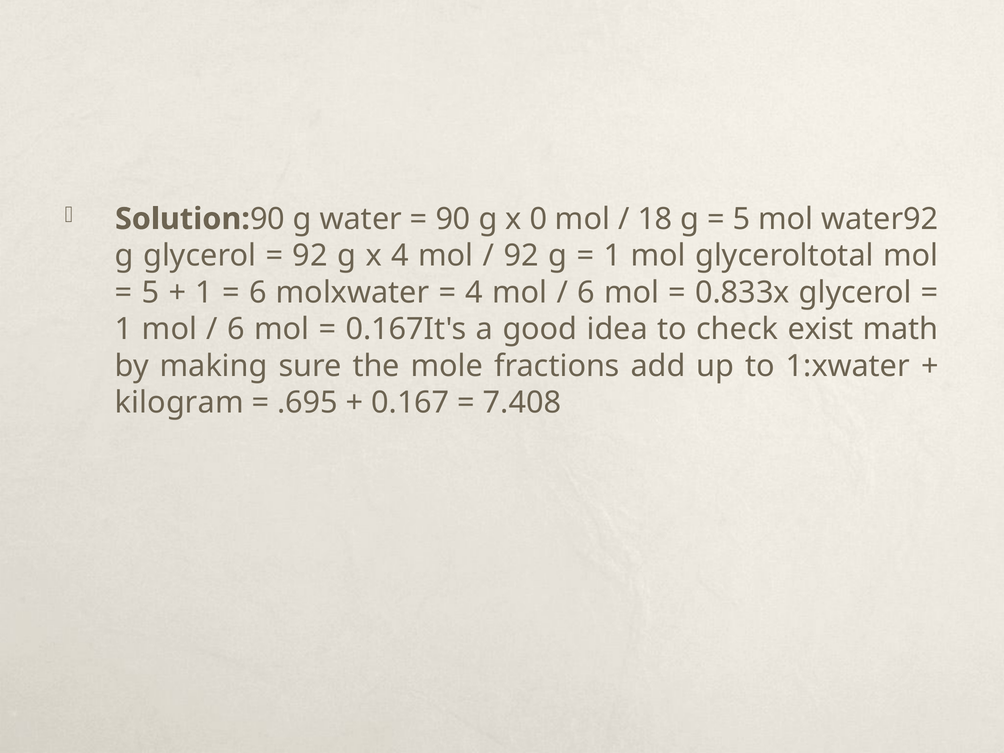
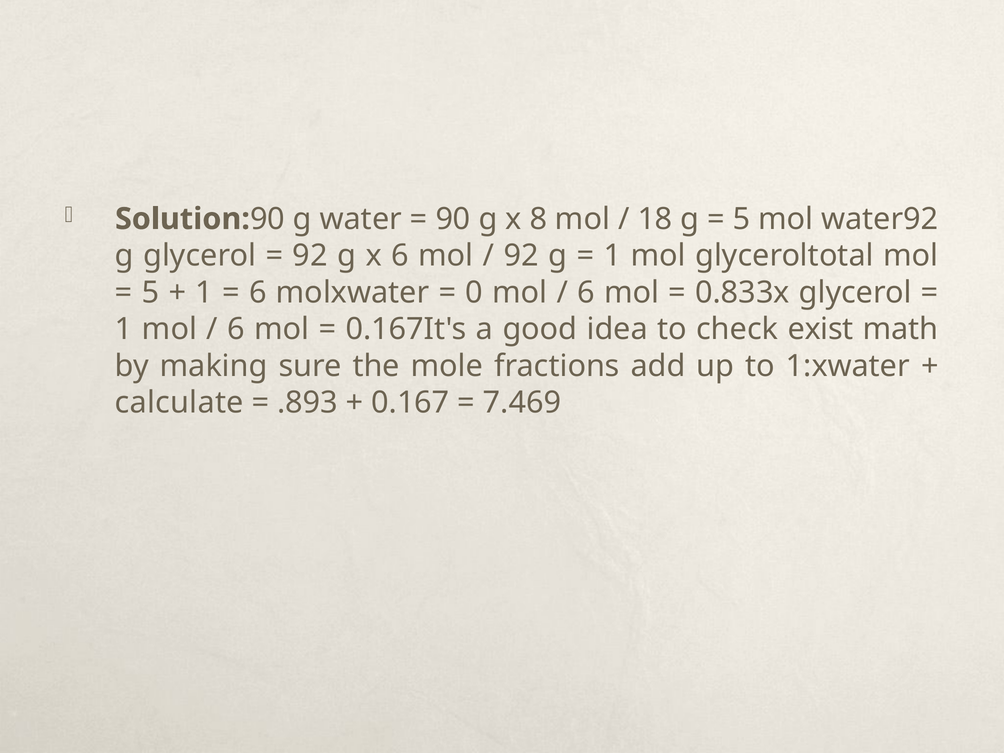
0: 0 -> 8
x 4: 4 -> 6
4 at (474, 292): 4 -> 0
kilogram: kilogram -> calculate
.695: .695 -> .893
7.408: 7.408 -> 7.469
